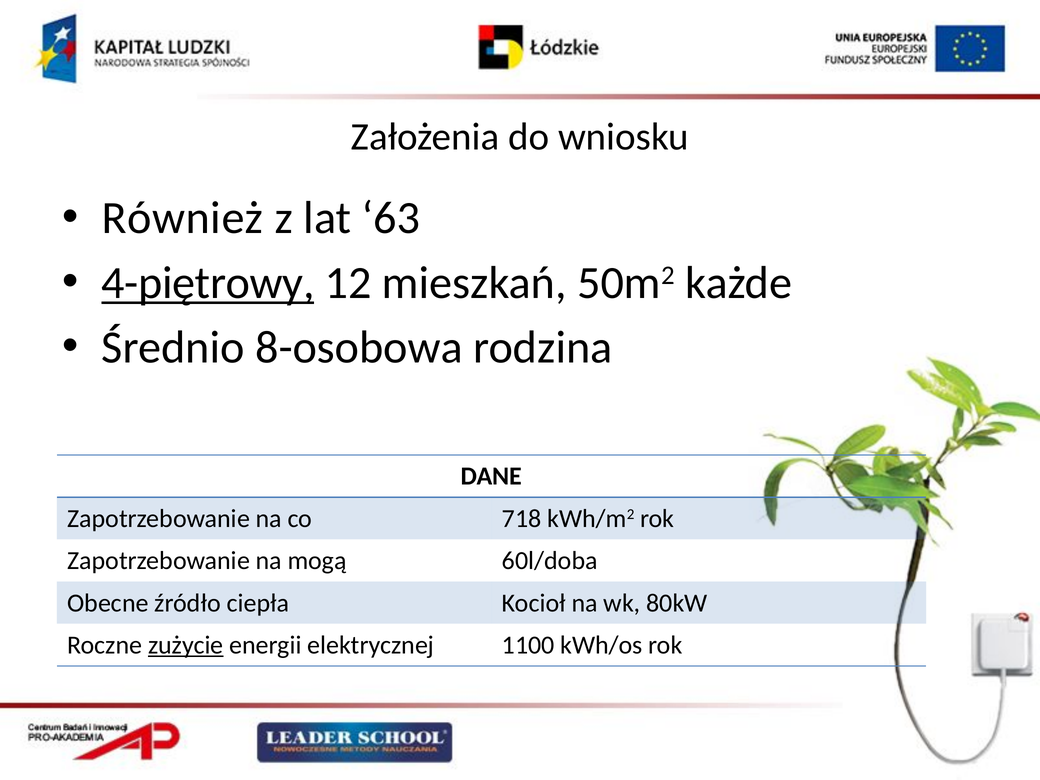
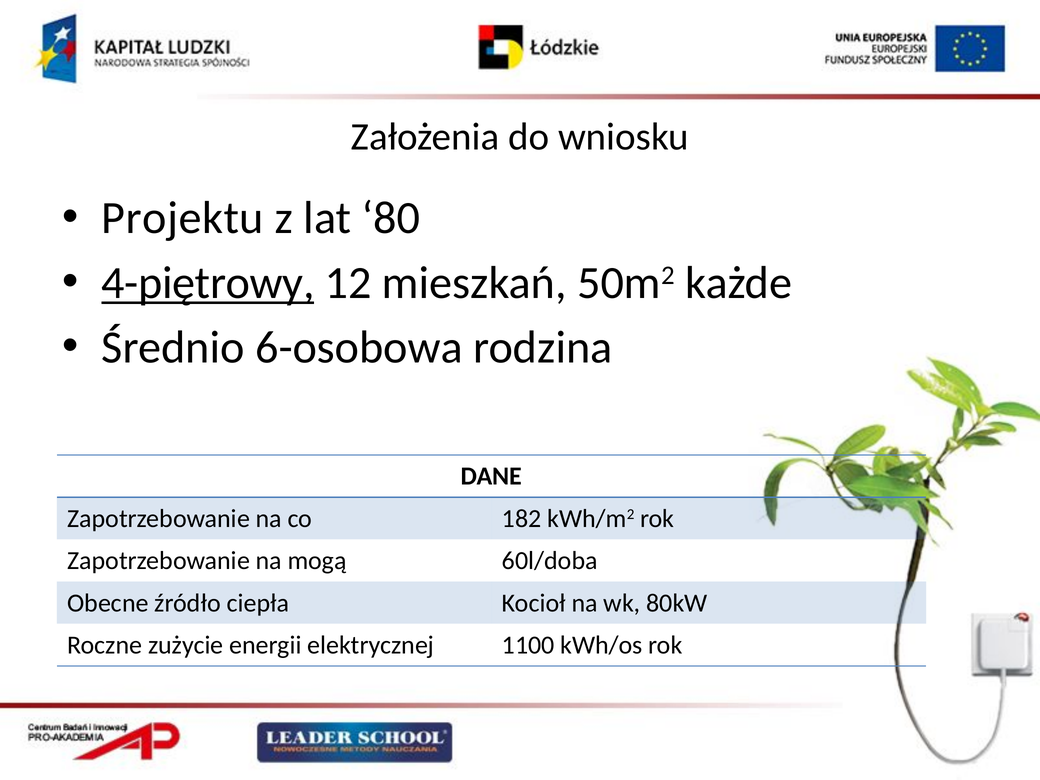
Również: Również -> Projektu
63: 63 -> 80
8-osobowa: 8-osobowa -> 6-osobowa
718: 718 -> 182
zużycie underline: present -> none
